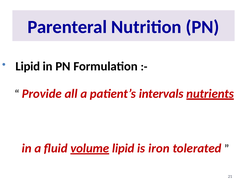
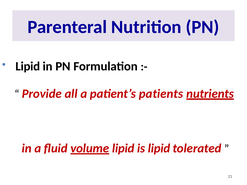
intervals: intervals -> patients
is iron: iron -> lipid
